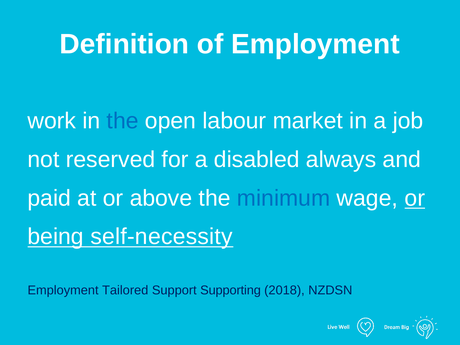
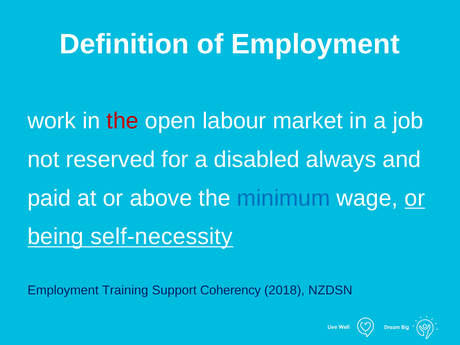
the at (123, 121) colour: blue -> red
Tailored: Tailored -> Training
Supporting: Supporting -> Coherency
